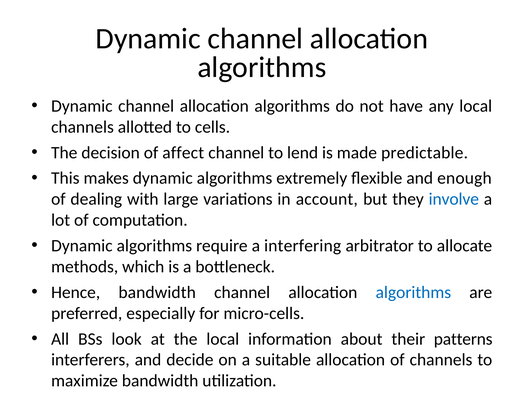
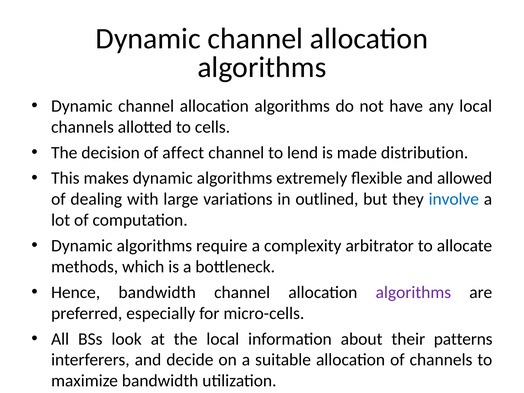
predictable: predictable -> distribution
enough: enough -> allowed
account: account -> outlined
interfering: interfering -> complexity
algorithms at (413, 292) colour: blue -> purple
